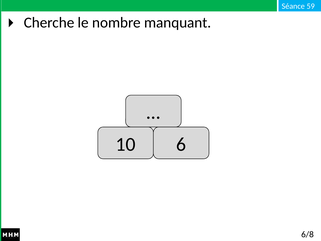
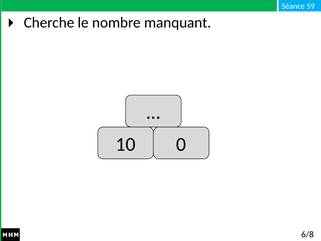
6: 6 -> 0
